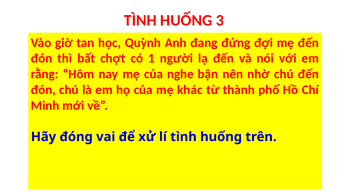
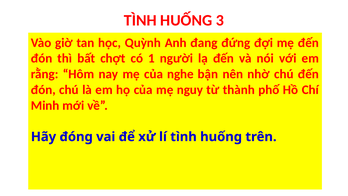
khác: khác -> nguy
